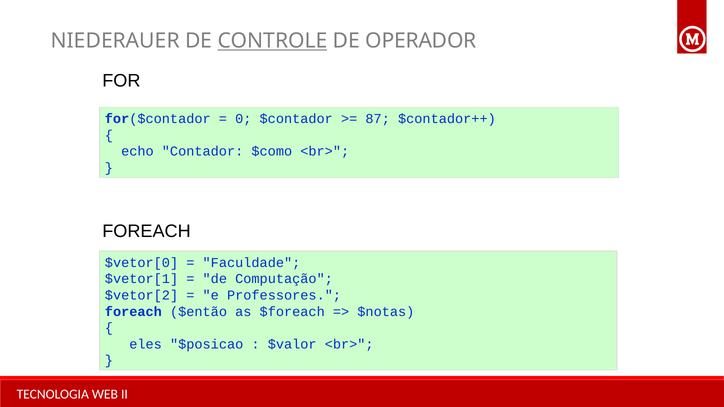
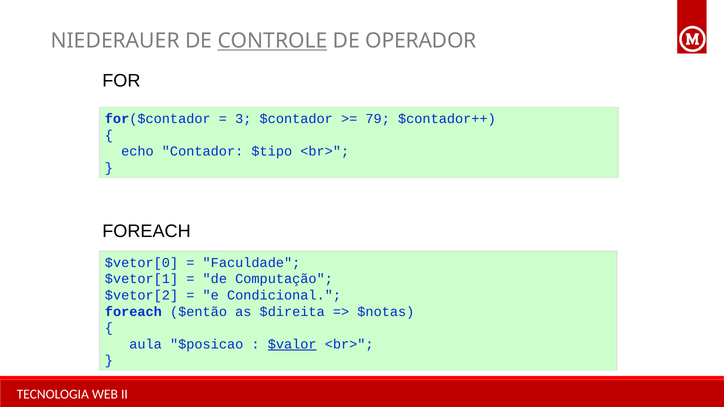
0: 0 -> 3
87: 87 -> 79
$como: $como -> $tipo
Professores: Professores -> Condicional
$foreach: $foreach -> $direita
eles: eles -> aula
$valor underline: none -> present
